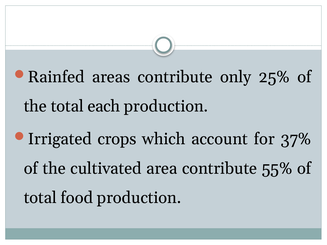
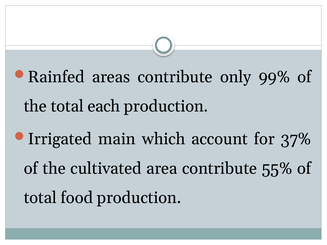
25%: 25% -> 99%
crops: crops -> main
